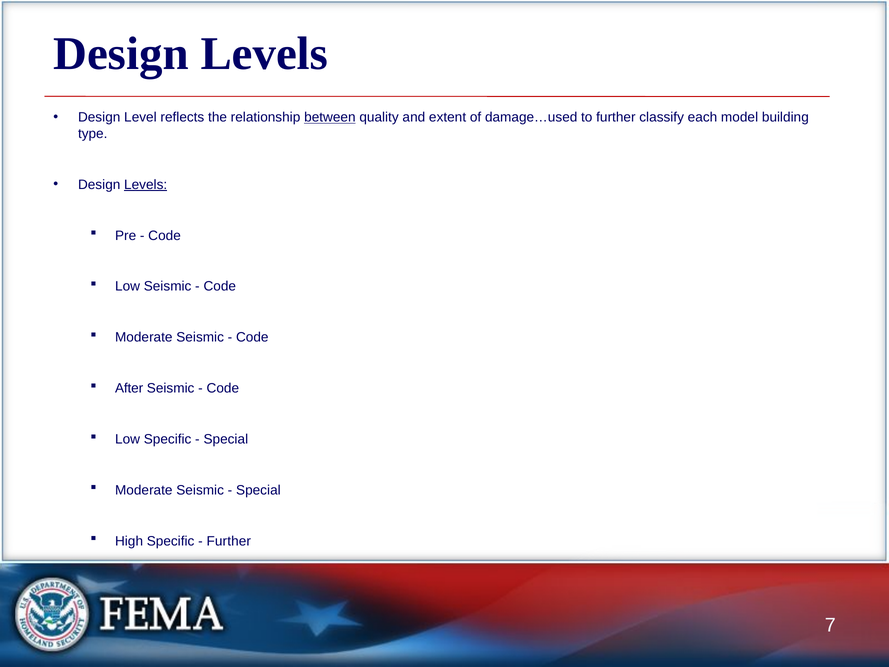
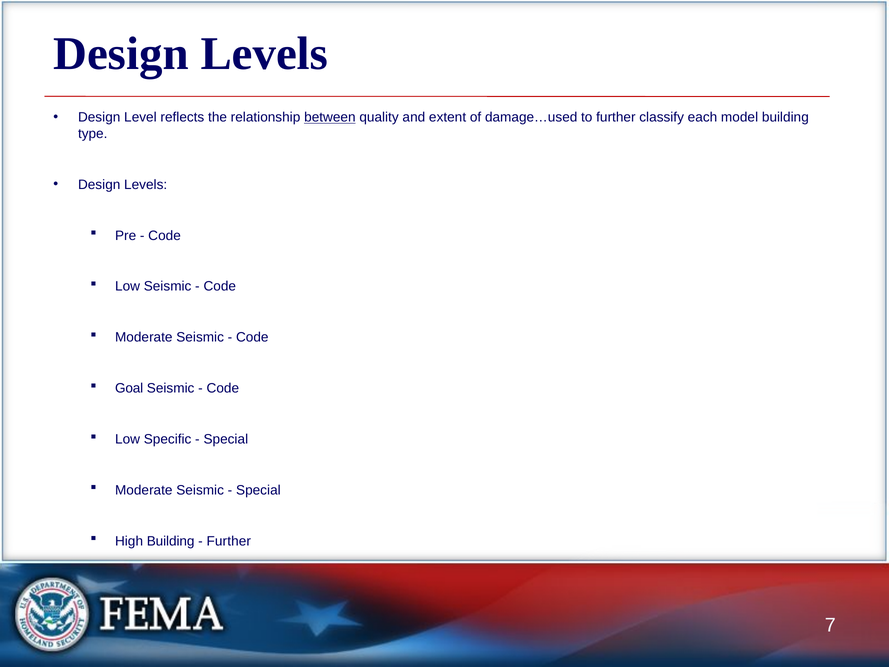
Levels at (146, 185) underline: present -> none
After: After -> Goal
High Specific: Specific -> Building
